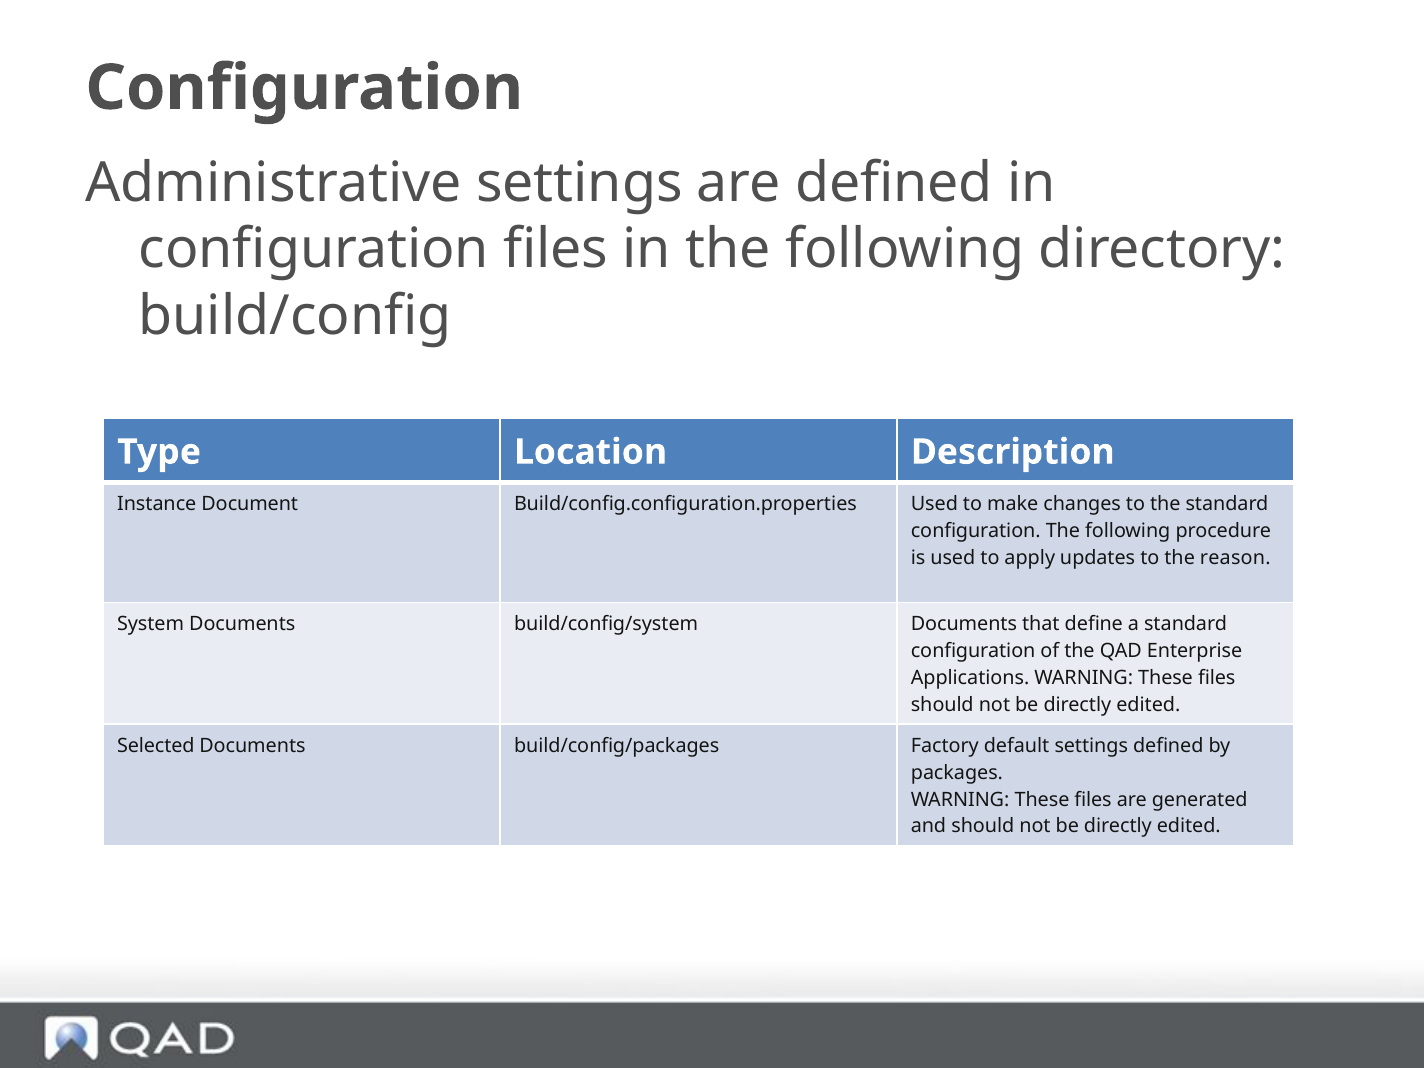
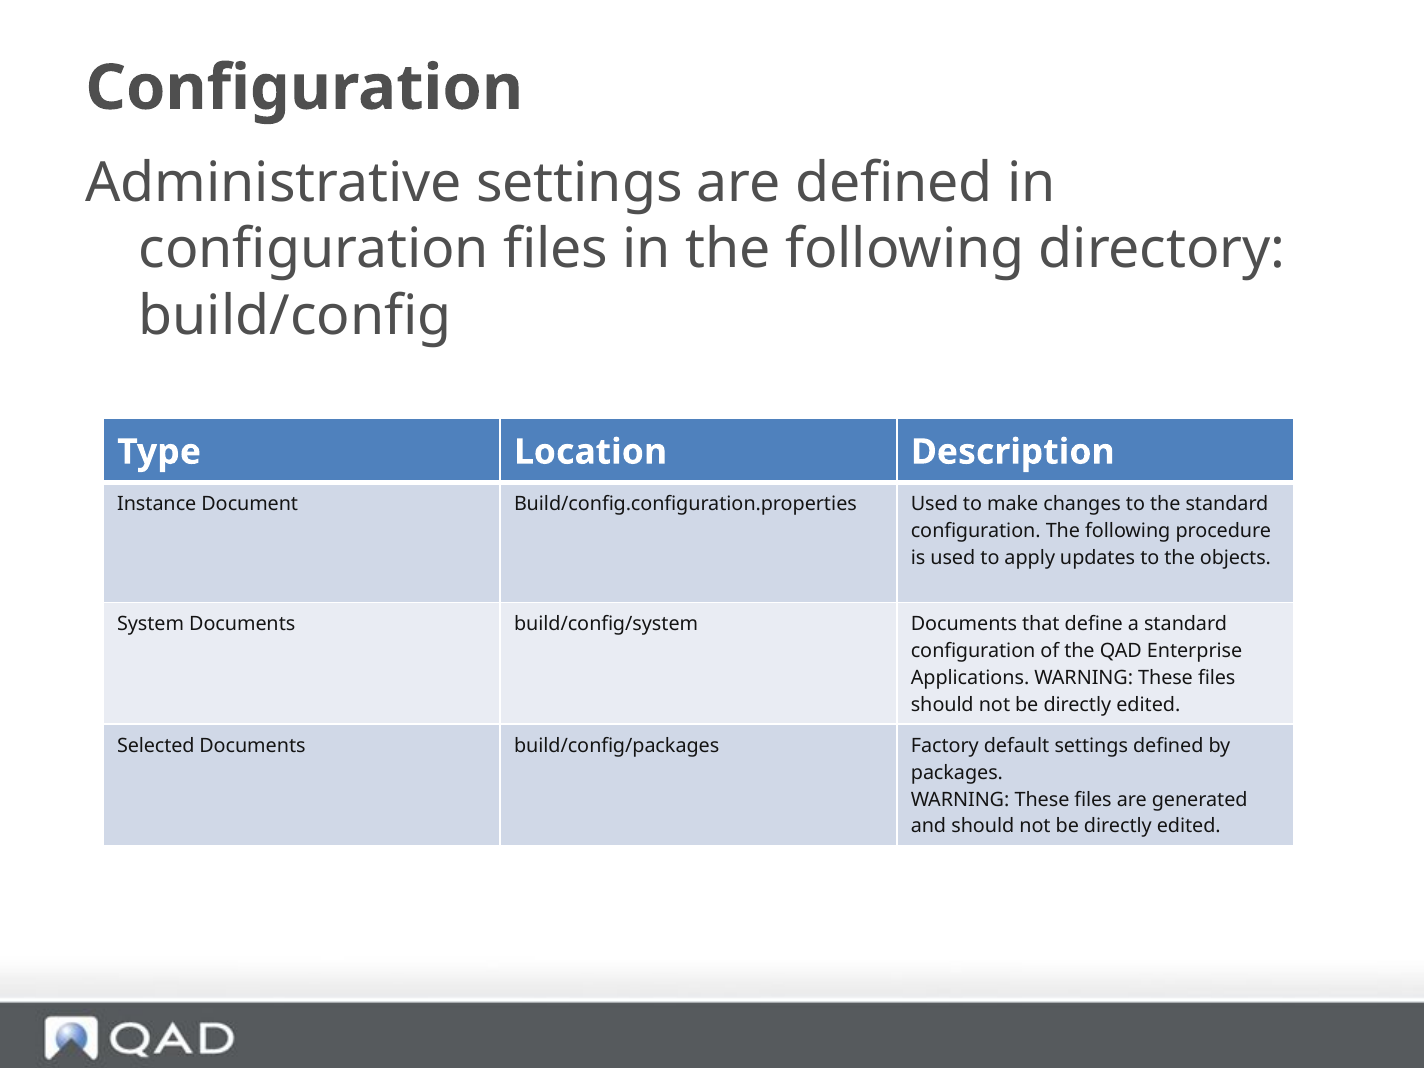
reason: reason -> objects
